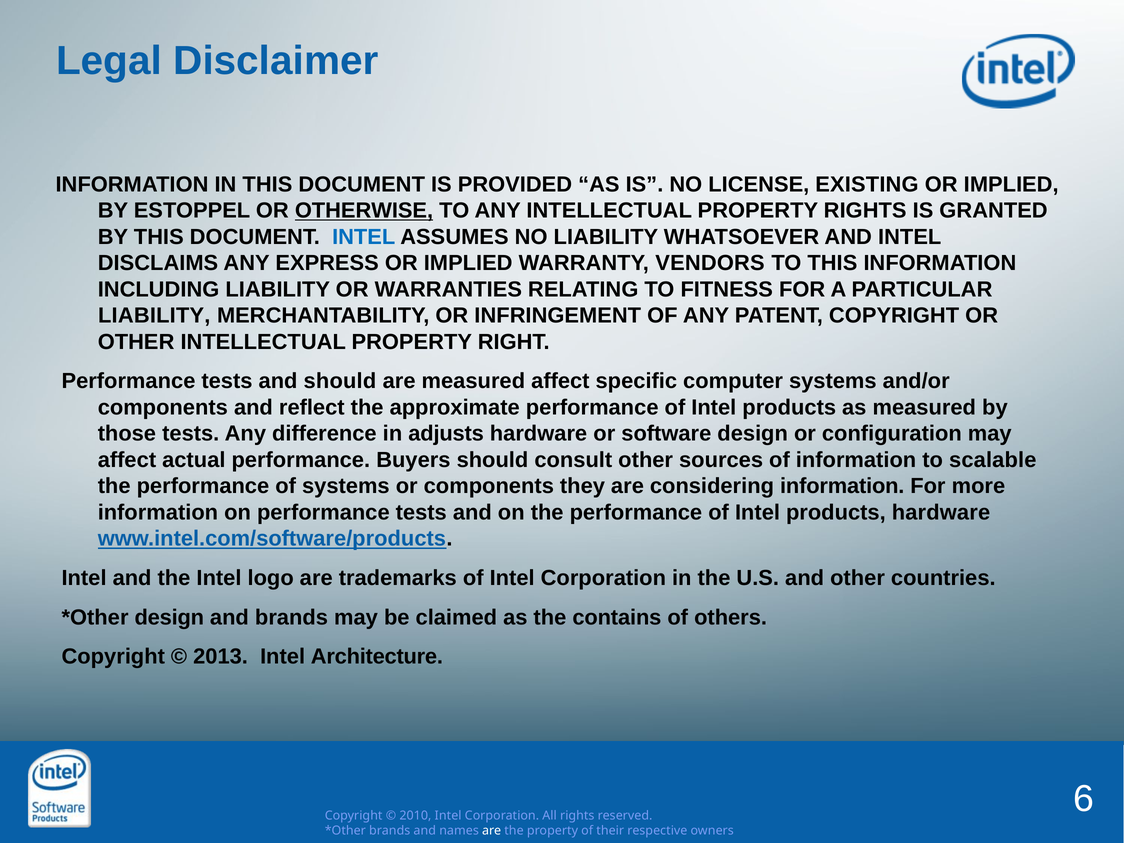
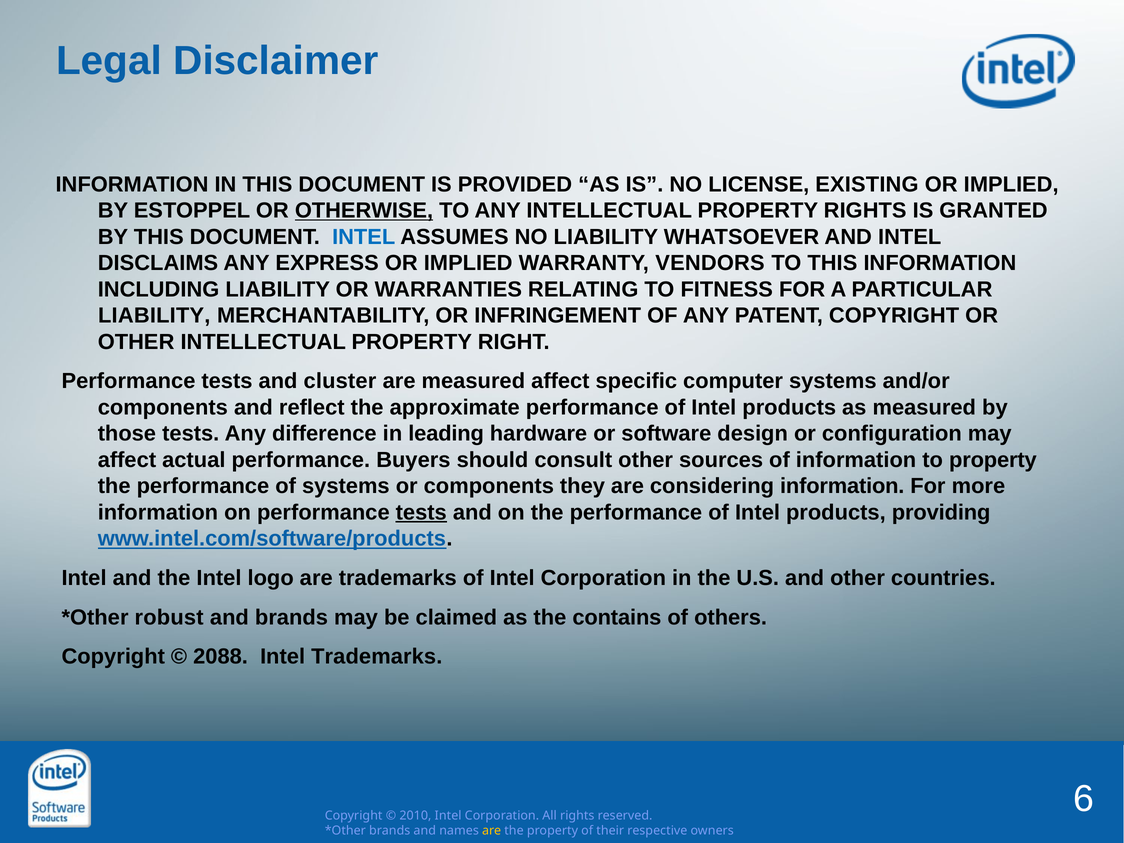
and should: should -> cluster
adjusts: adjusts -> leading
to scalable: scalable -> property
tests at (421, 512) underline: none -> present
products hardware: hardware -> providing
design at (169, 617): design -> robust
2013: 2013 -> 2088
Intel Architecture: Architecture -> Trademarks
are at (492, 831) colour: white -> yellow
